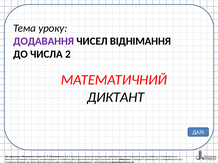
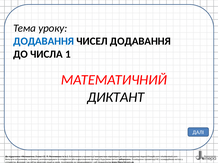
ДОДАВАННЯ at (44, 41) colour: purple -> blue
ЧИСЕЛ ВІДНІМАННЯ: ВІДНІМАННЯ -> ДОДАВАННЯ
2: 2 -> 1
